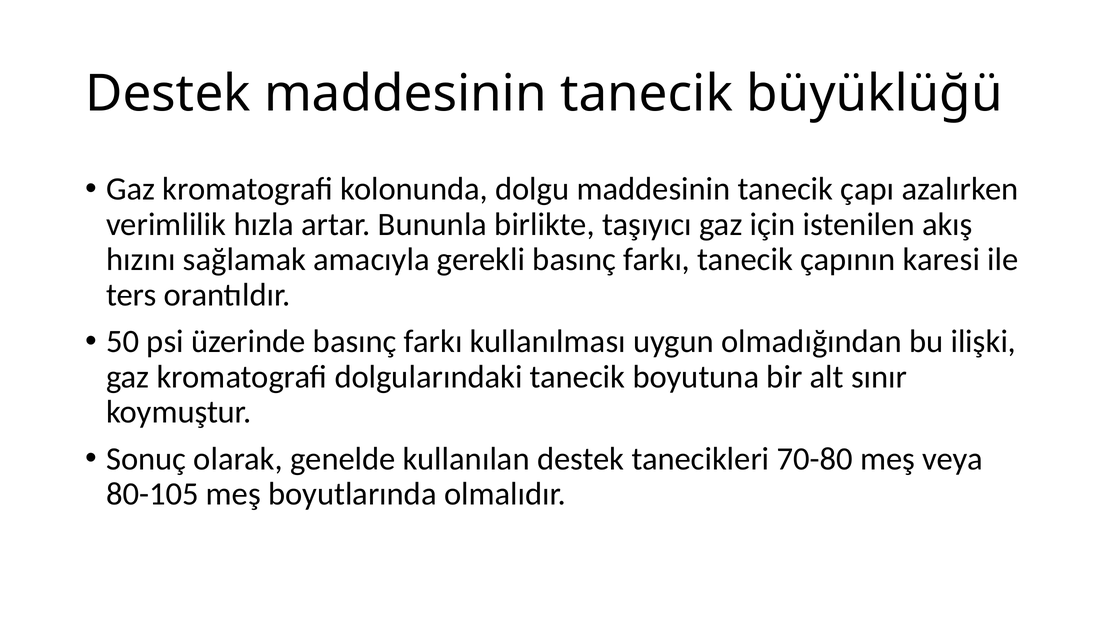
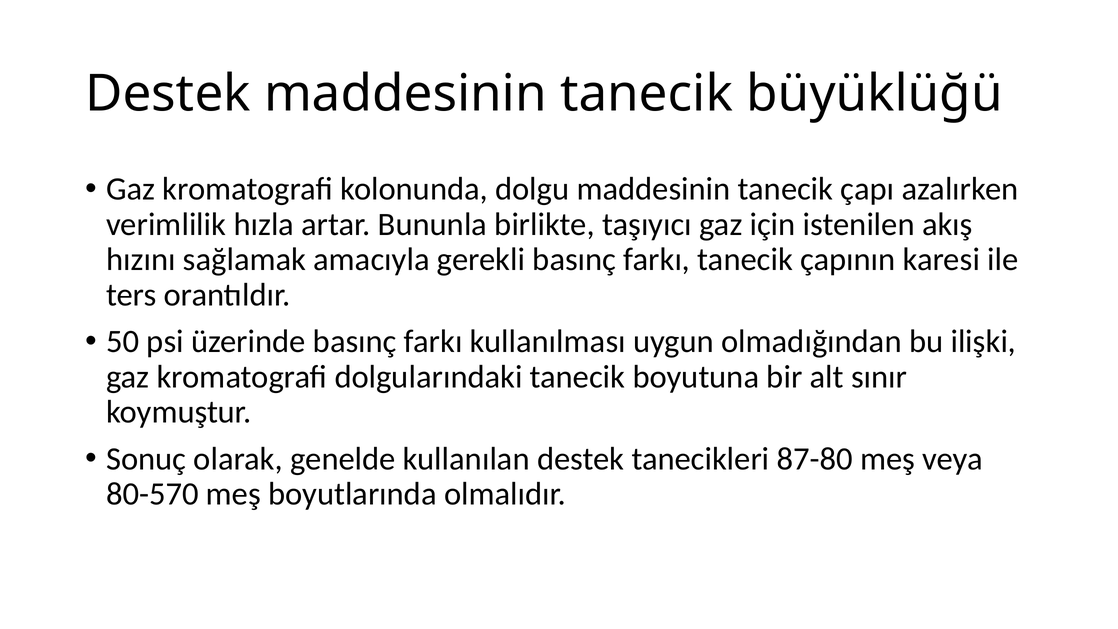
70-80: 70-80 -> 87-80
80-105: 80-105 -> 80-570
